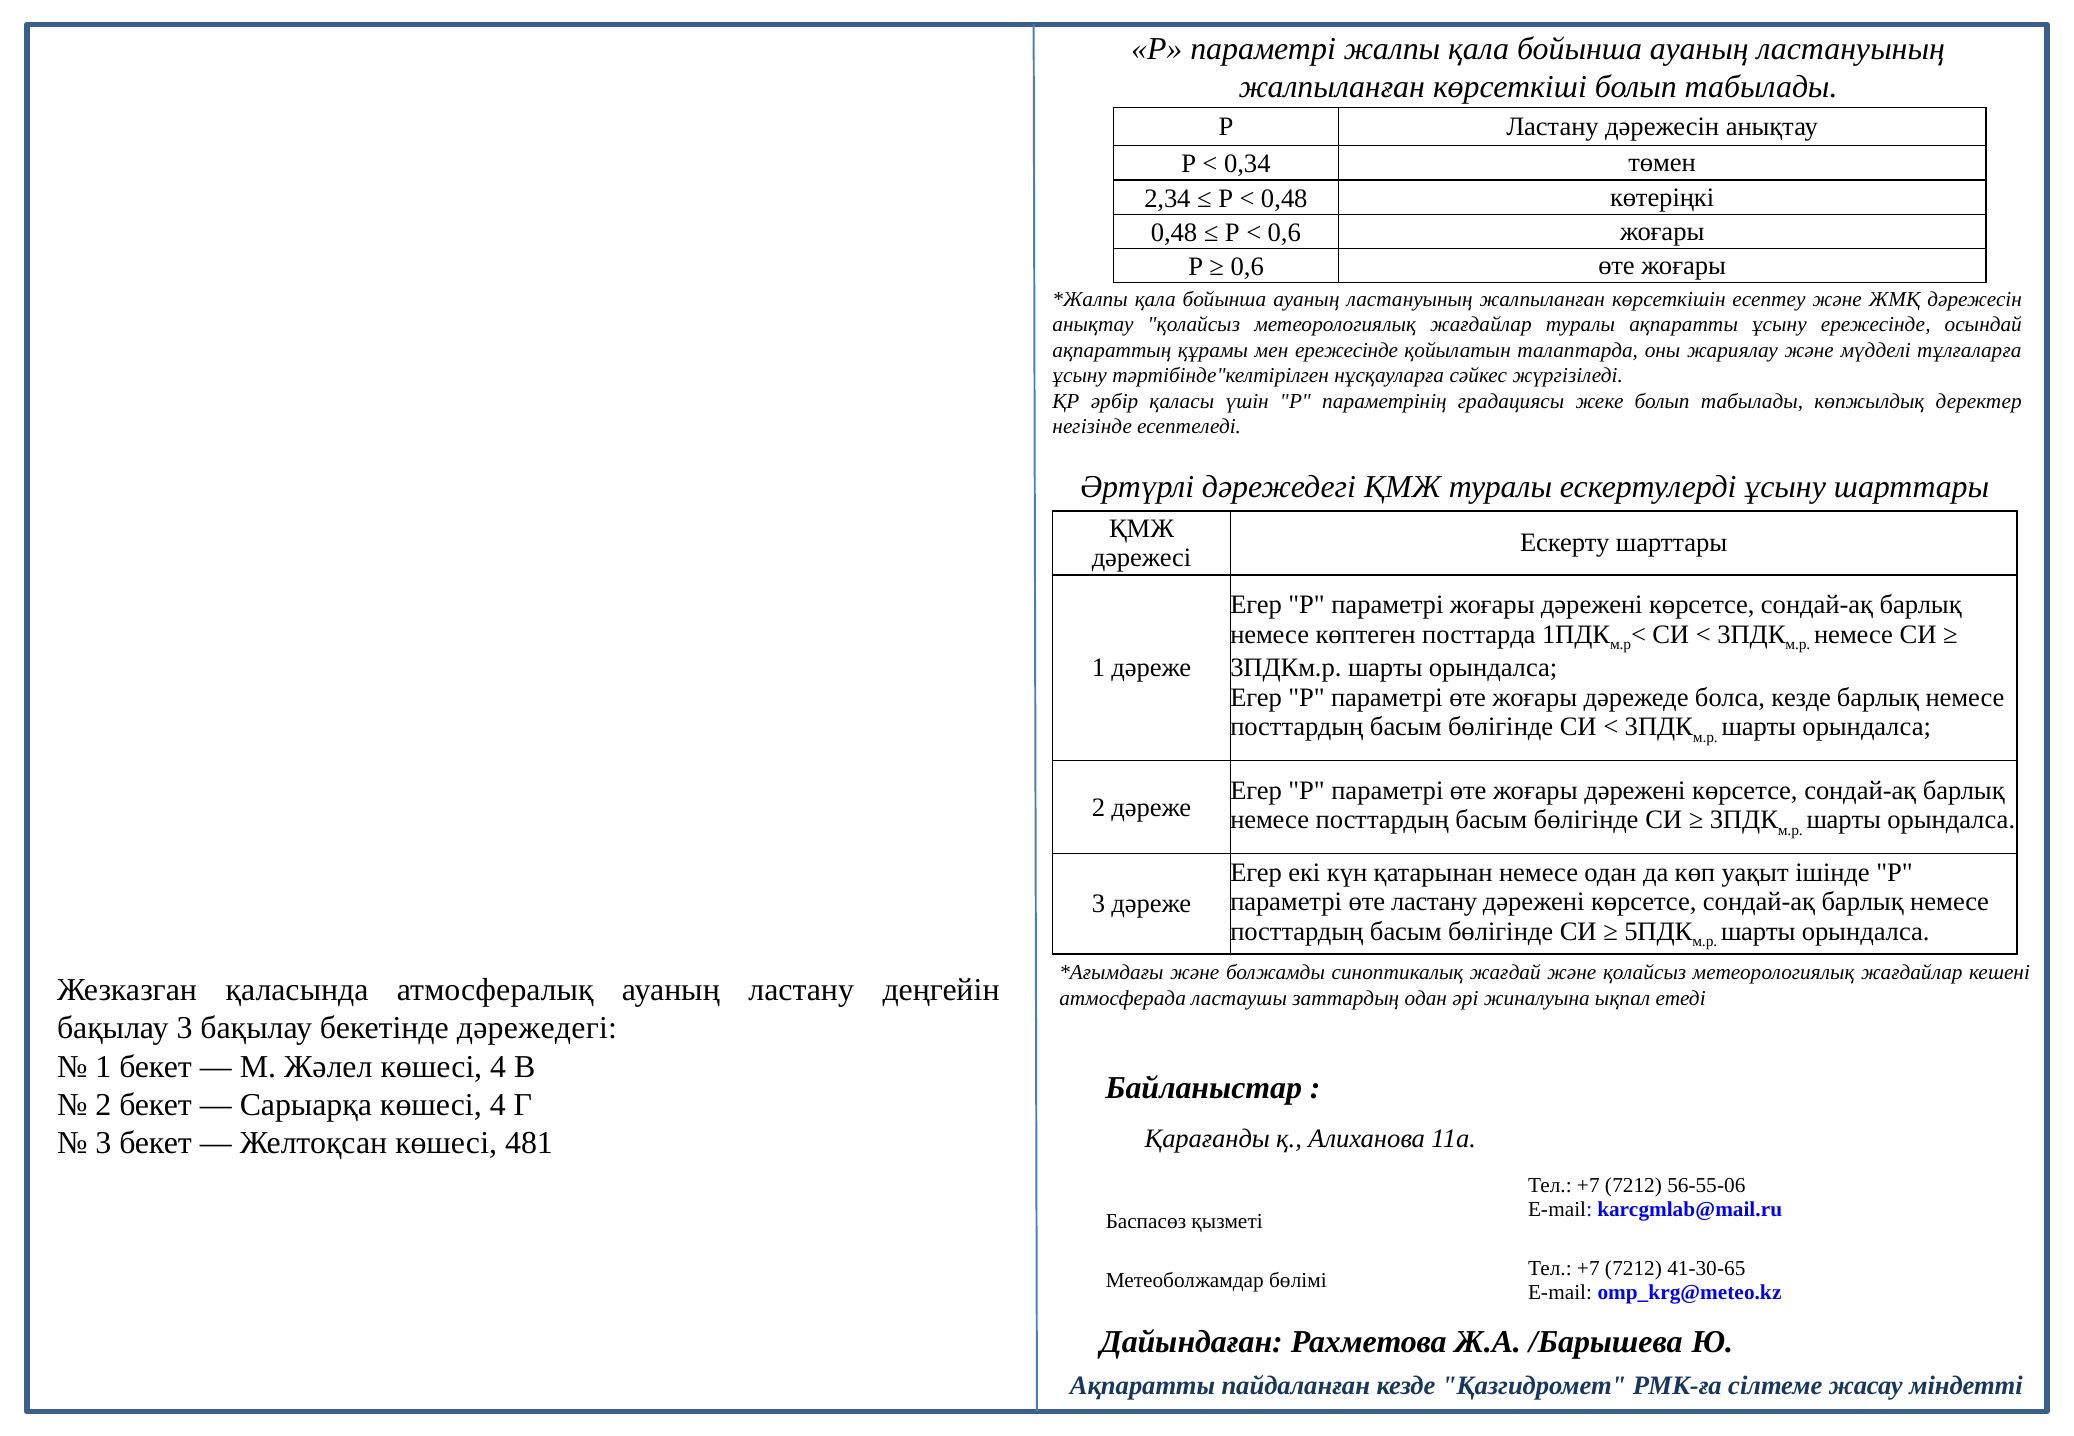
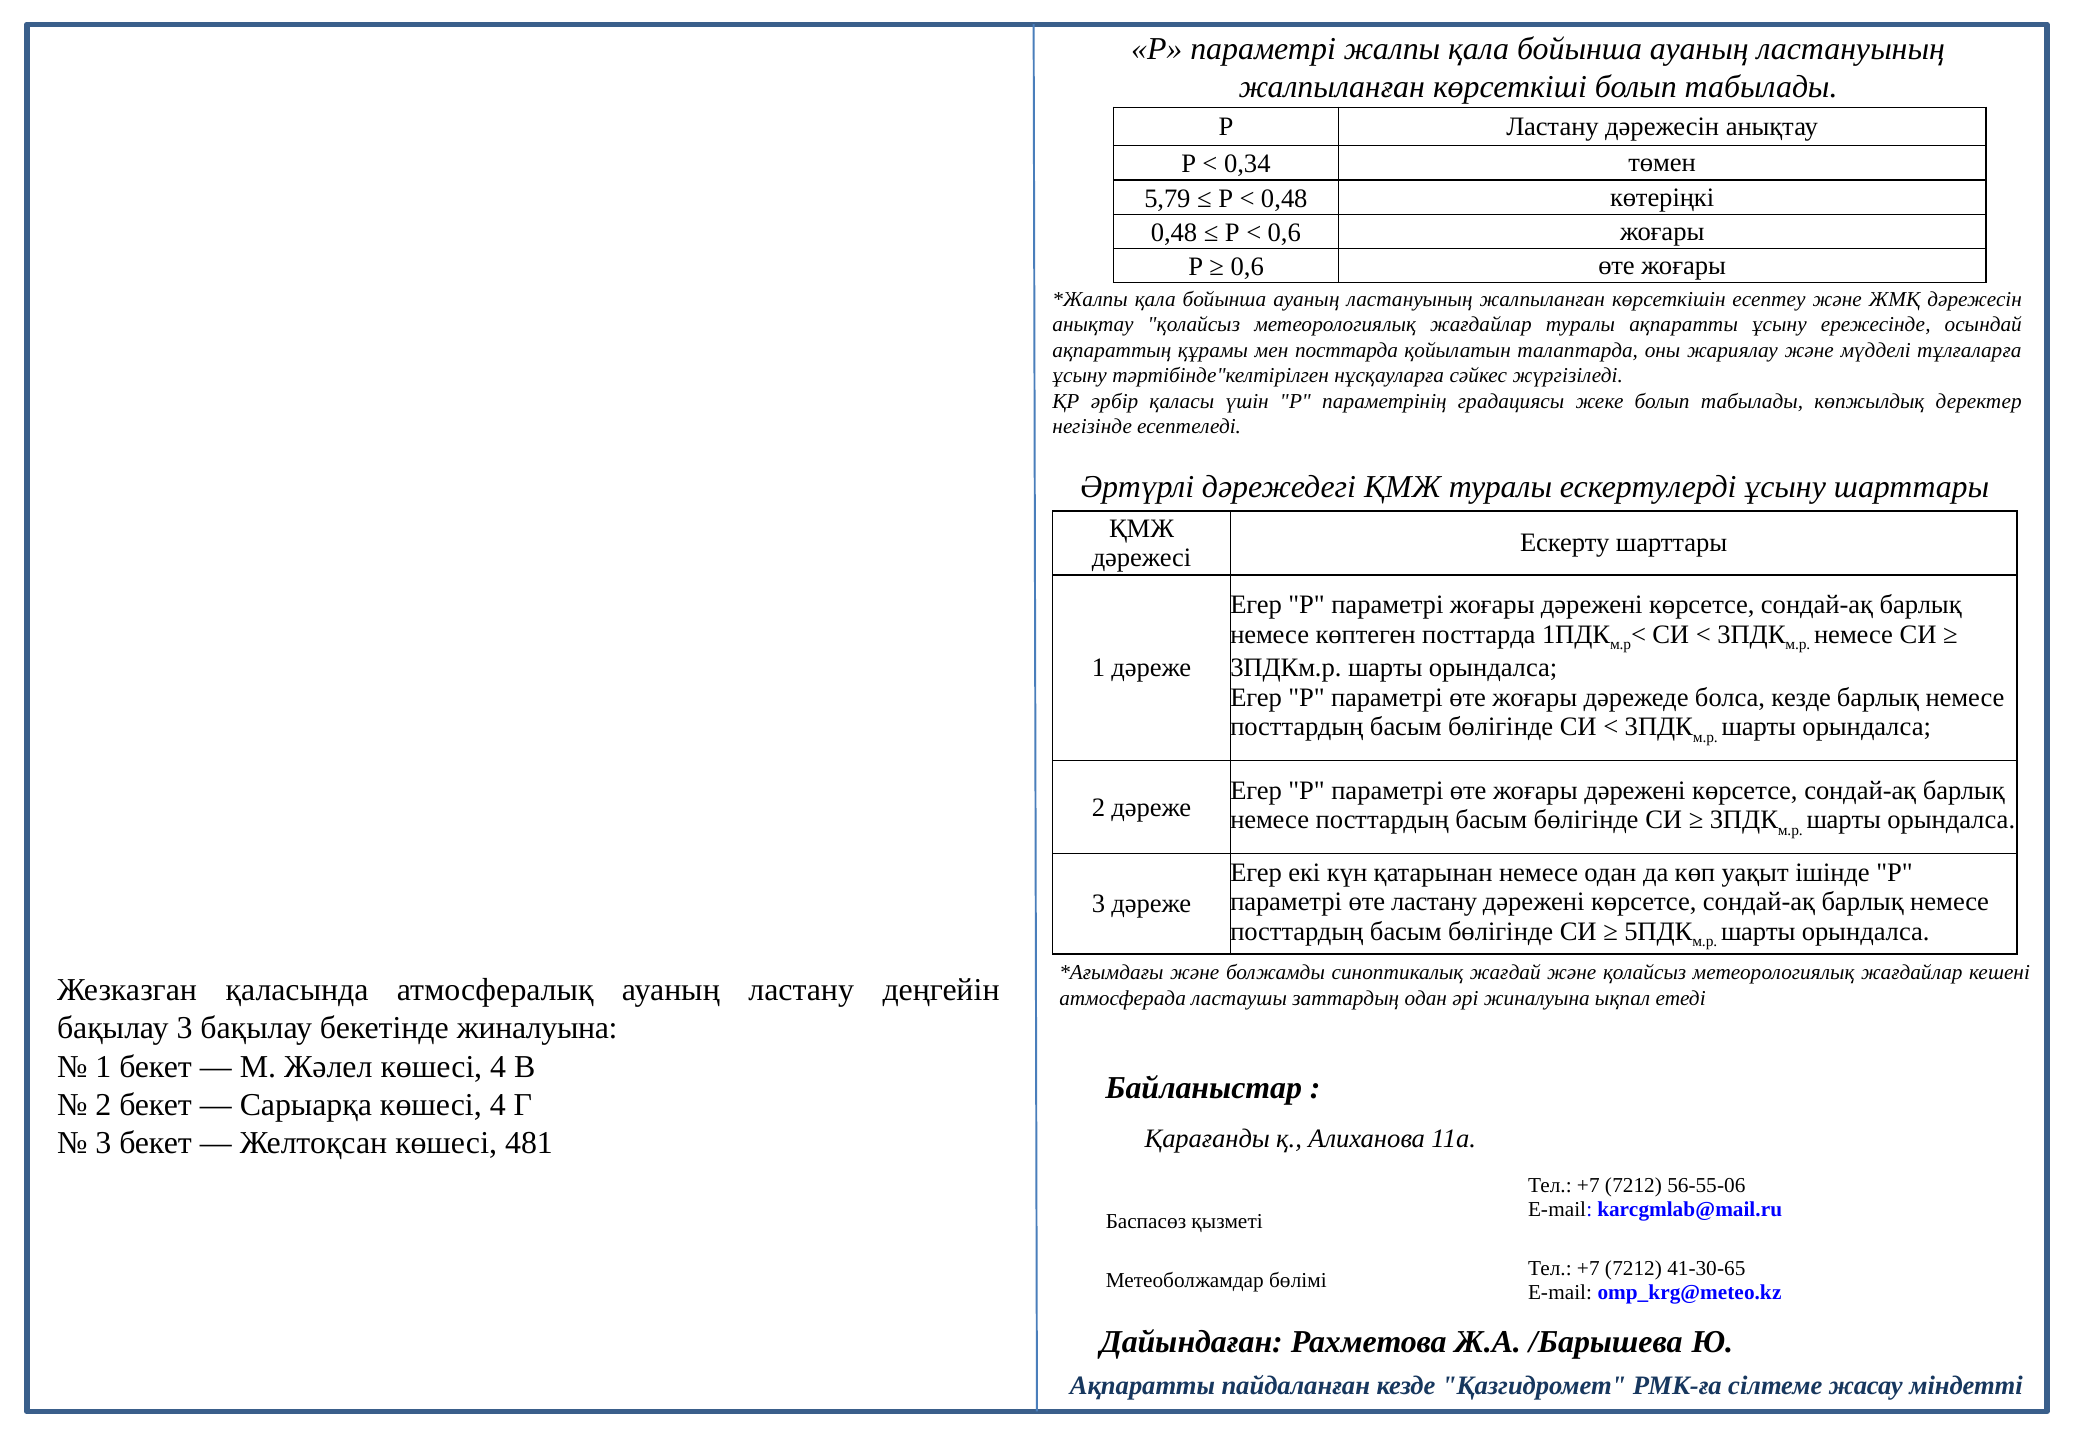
2,34: 2,34 -> 5,79
мен ережесінде: ережесінде -> посттарда
бекетінде дәрежедегі: дәрежедегі -> жиналуына
